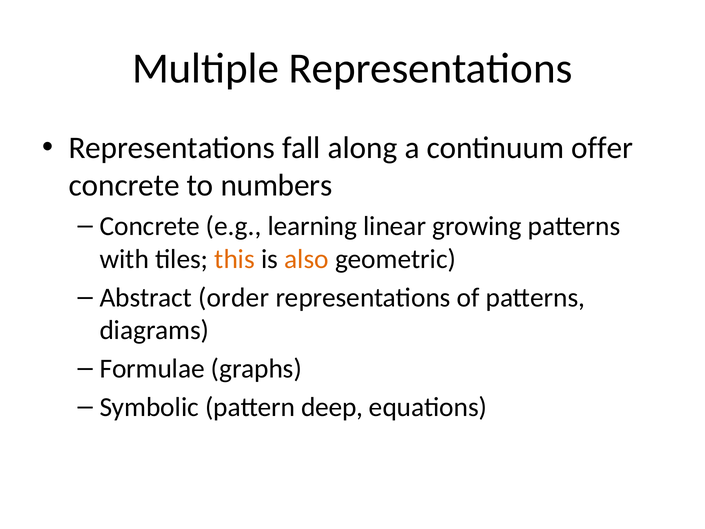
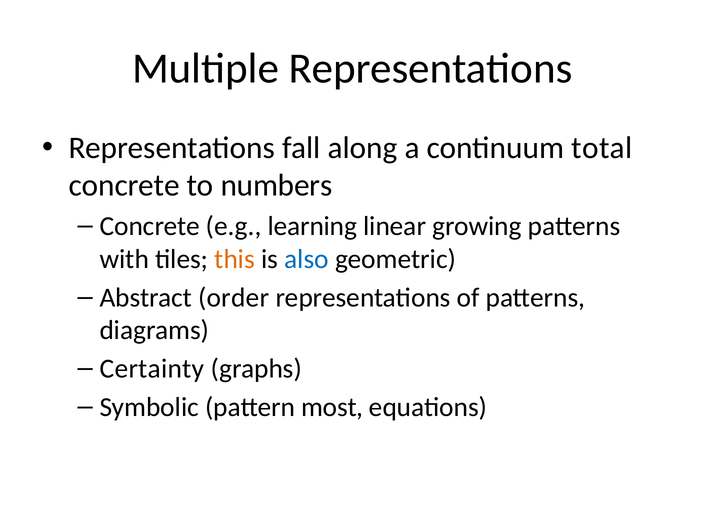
offer: offer -> total
also colour: orange -> blue
Formulae: Formulae -> Certainty
deep: deep -> most
